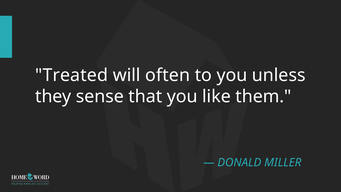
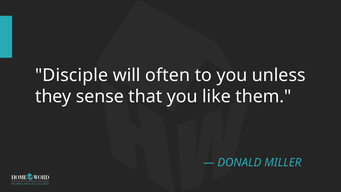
Treated: Treated -> Disciple
